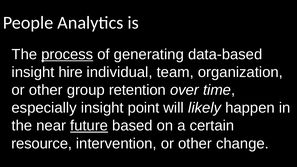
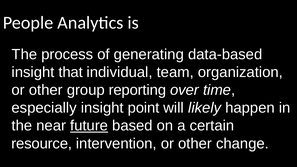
process underline: present -> none
hire: hire -> that
retention: retention -> reporting
